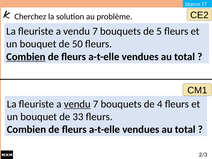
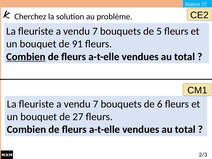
50: 50 -> 91
vendu at (77, 104) underline: present -> none
4: 4 -> 6
33: 33 -> 27
